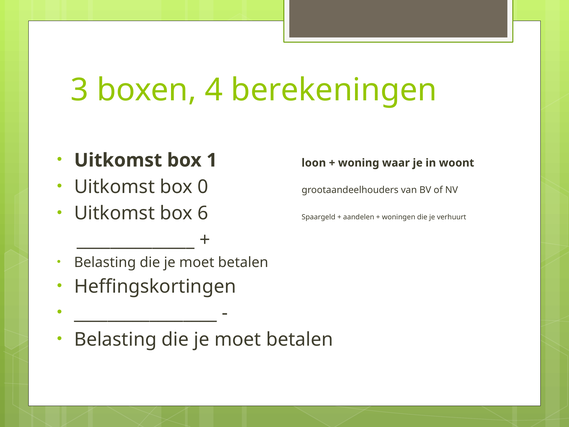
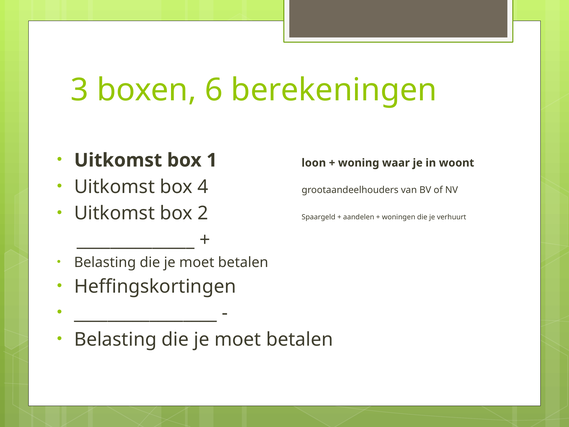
4: 4 -> 6
0: 0 -> 4
6: 6 -> 2
